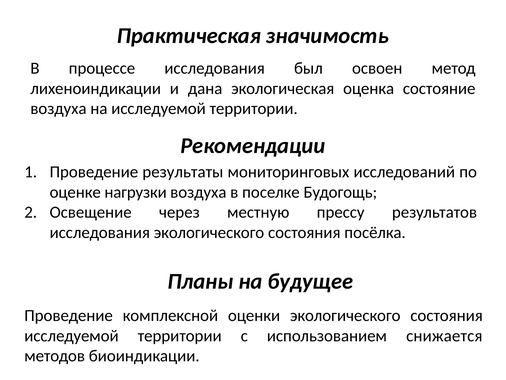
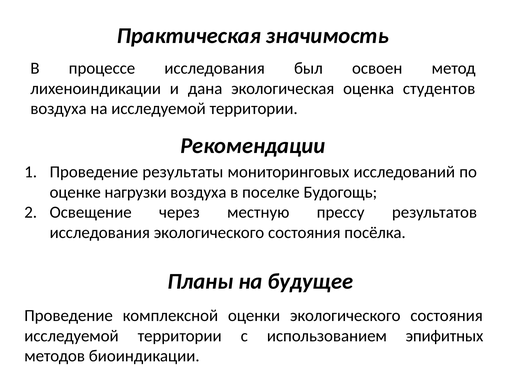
состояние: состояние -> студентов
снижается: снижается -> эпифитных
